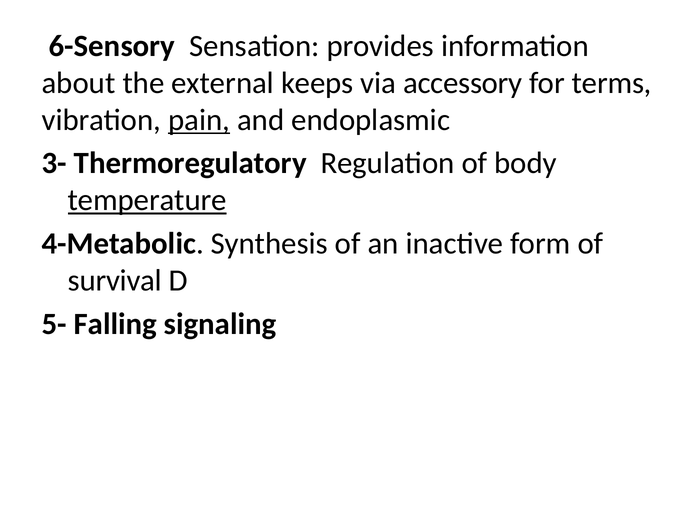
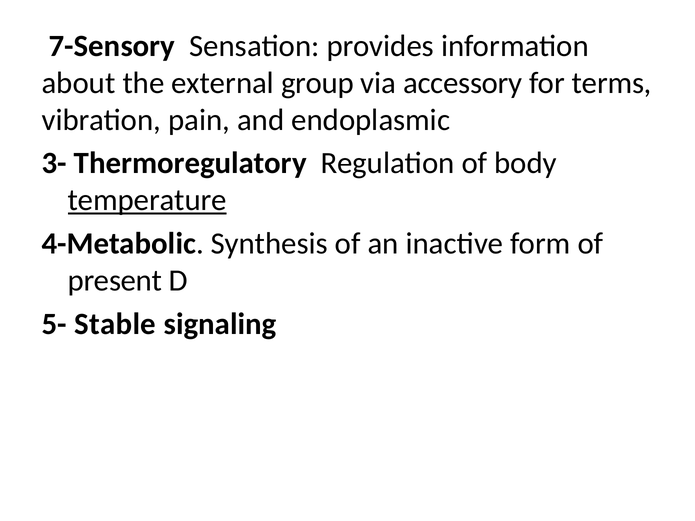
6-Sensory: 6-Sensory -> 7-Sensory
keeps: keeps -> group
pain underline: present -> none
survival: survival -> present
Falling: Falling -> Stable
